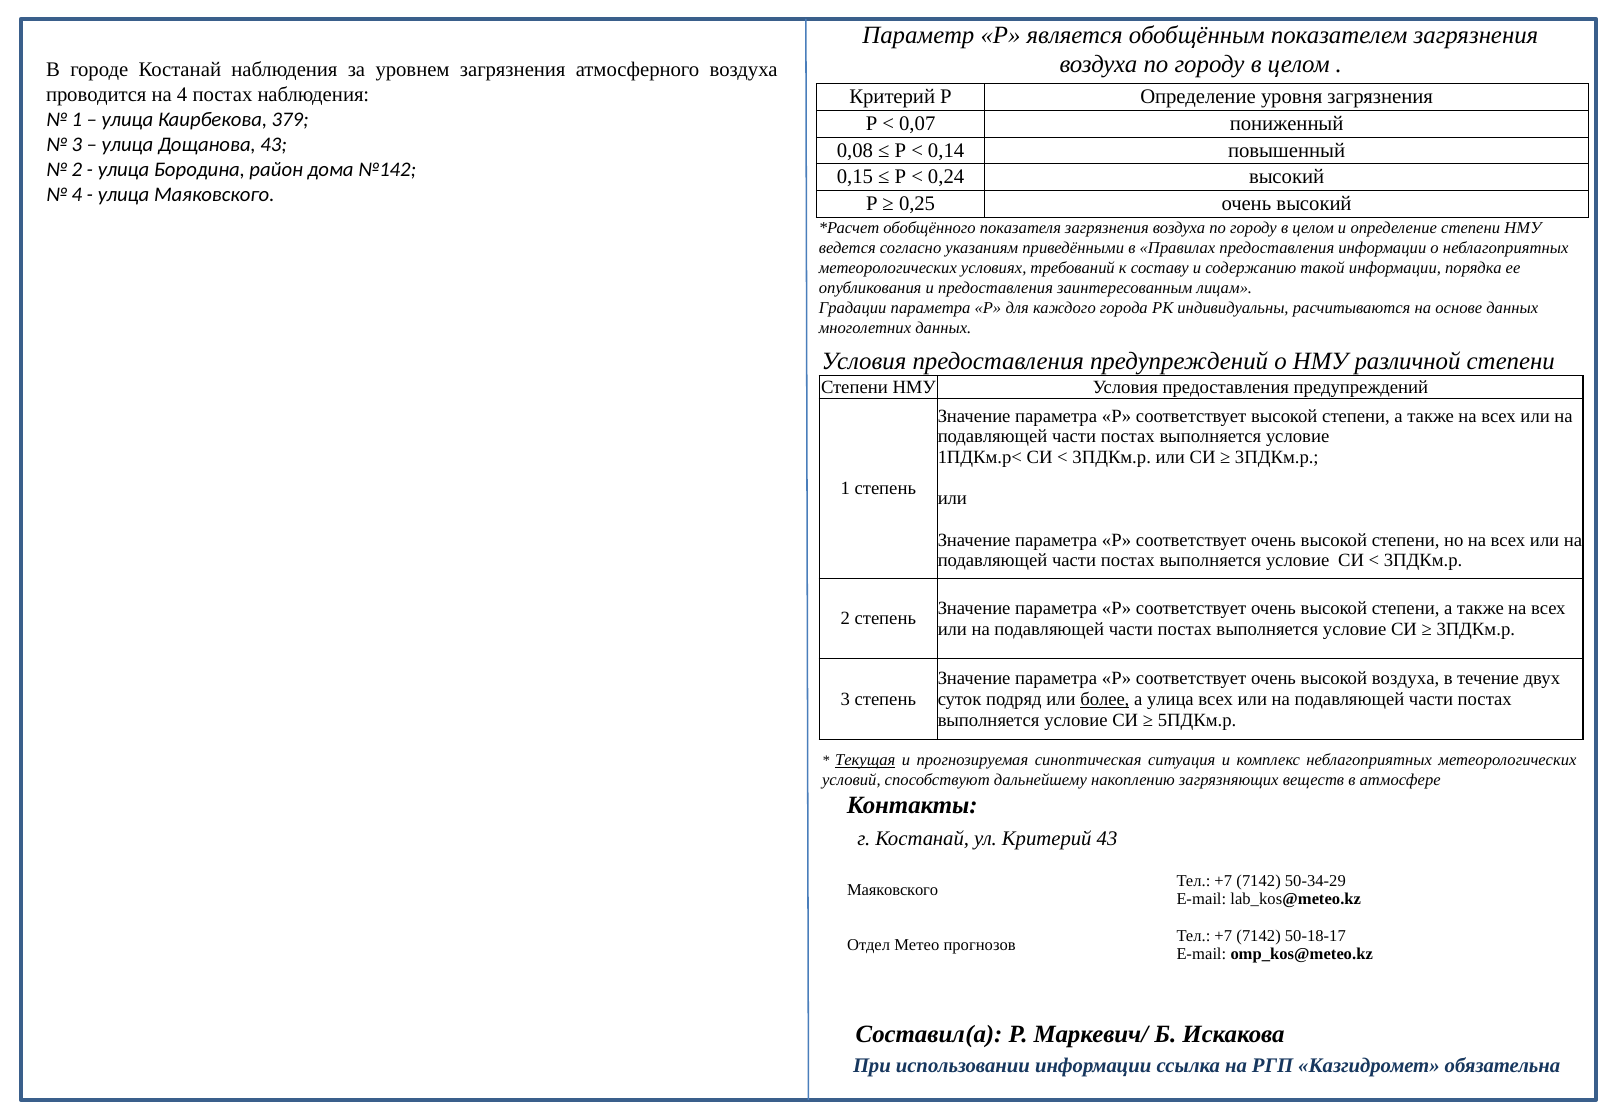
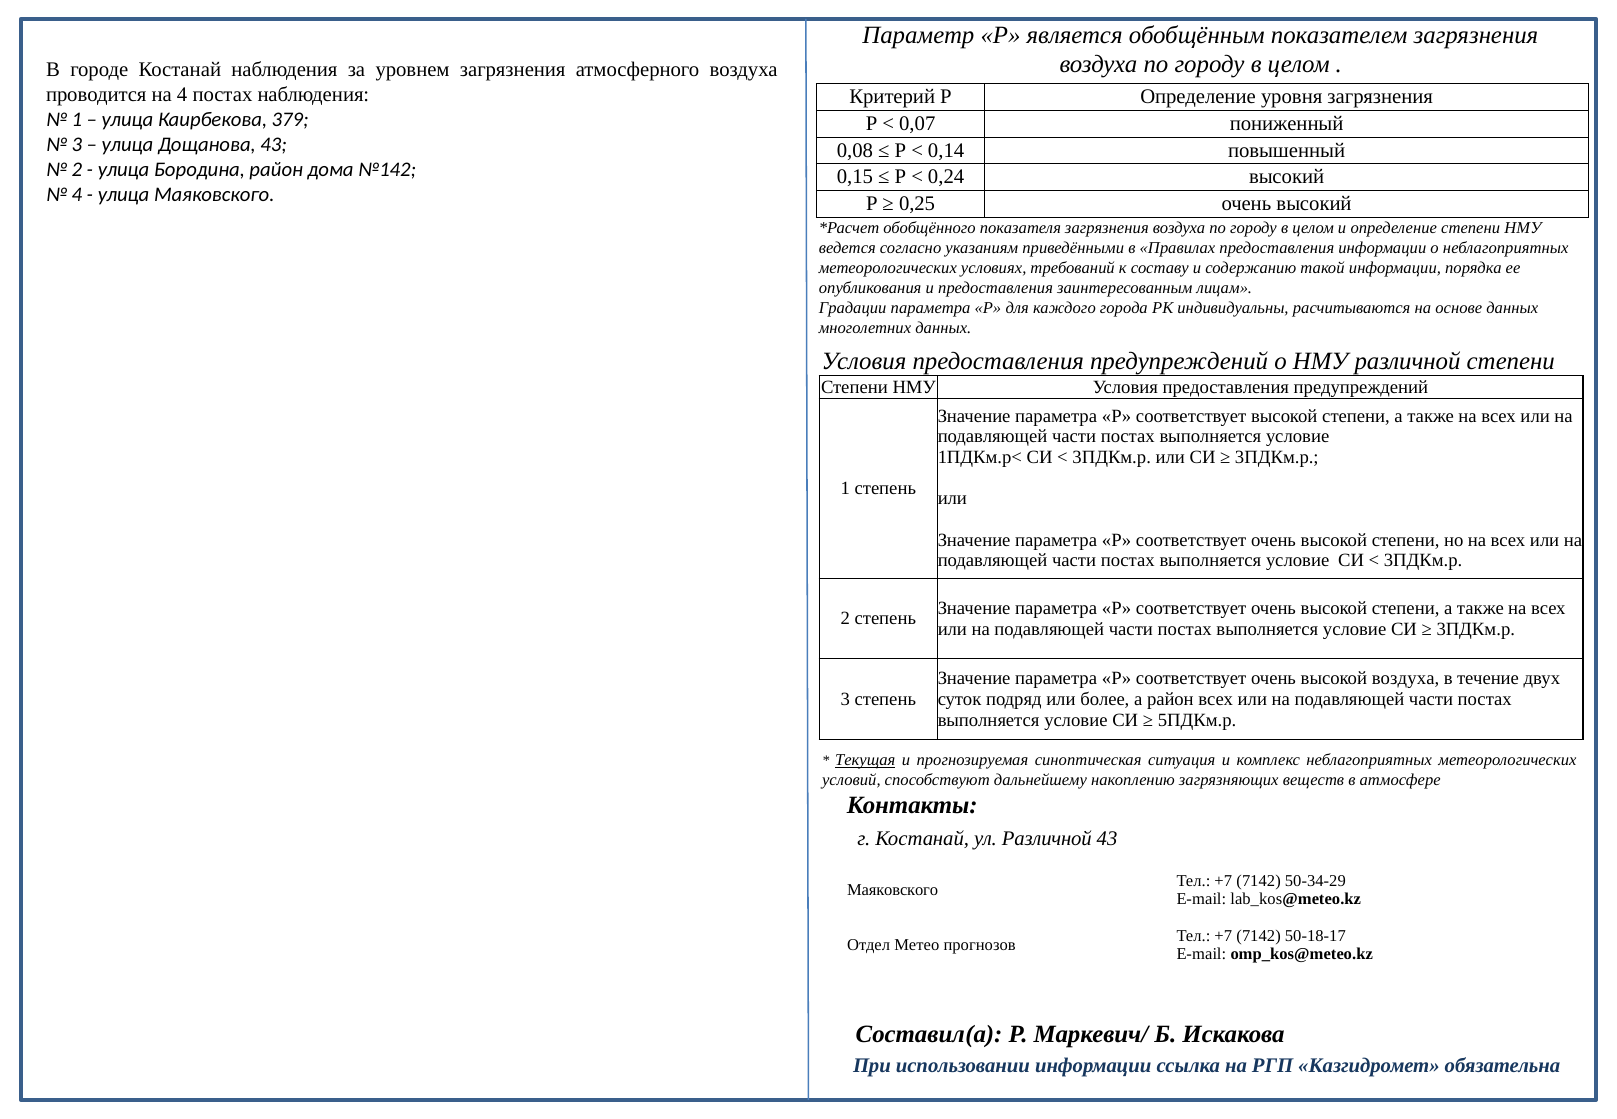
более underline: present -> none
а улица: улица -> район
ул Критерий: Критерий -> Различной
